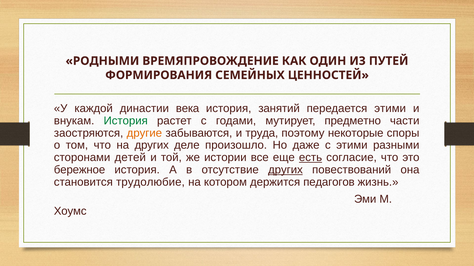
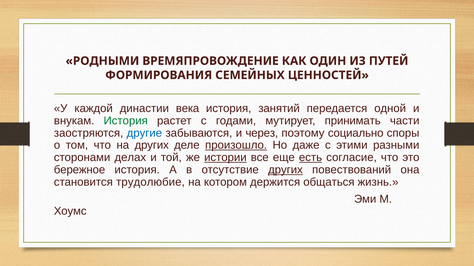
передается этими: этими -> одной
предметно: предметно -> принимать
другие colour: orange -> blue
труда: труда -> через
некоторые: некоторые -> социально
произошло underline: none -> present
детей: детей -> делах
истории underline: none -> present
педагогов: педагогов -> общаться
